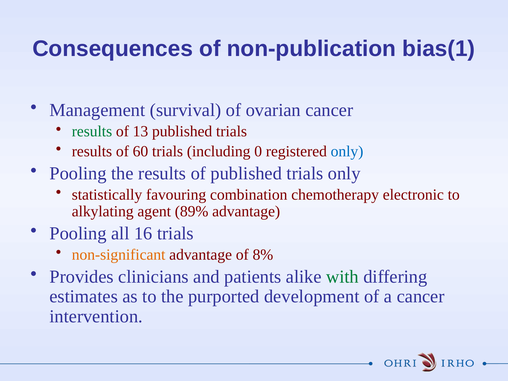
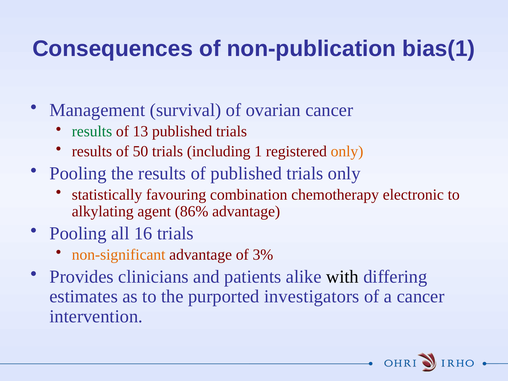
60: 60 -> 50
0: 0 -> 1
only at (347, 151) colour: blue -> orange
89%: 89% -> 86%
8%: 8% -> 3%
with colour: green -> black
development: development -> investigators
